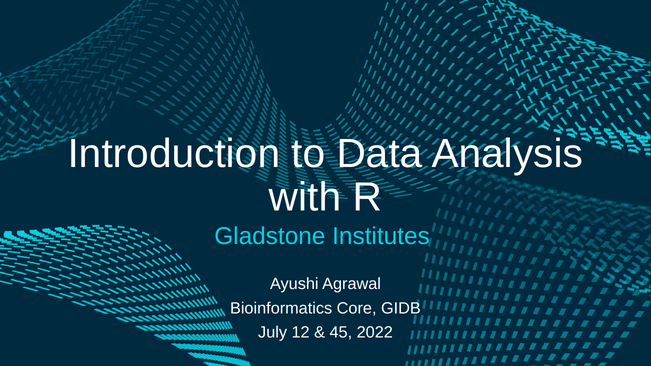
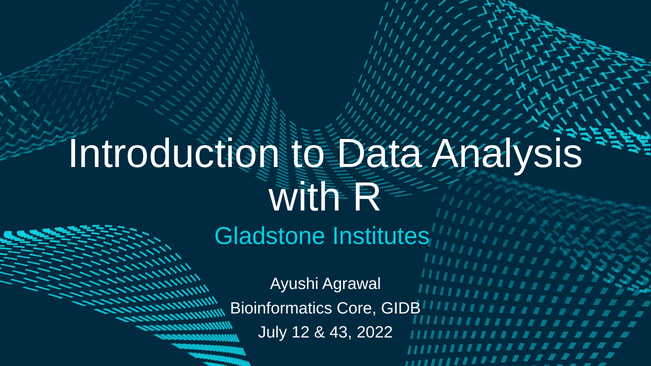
45: 45 -> 43
